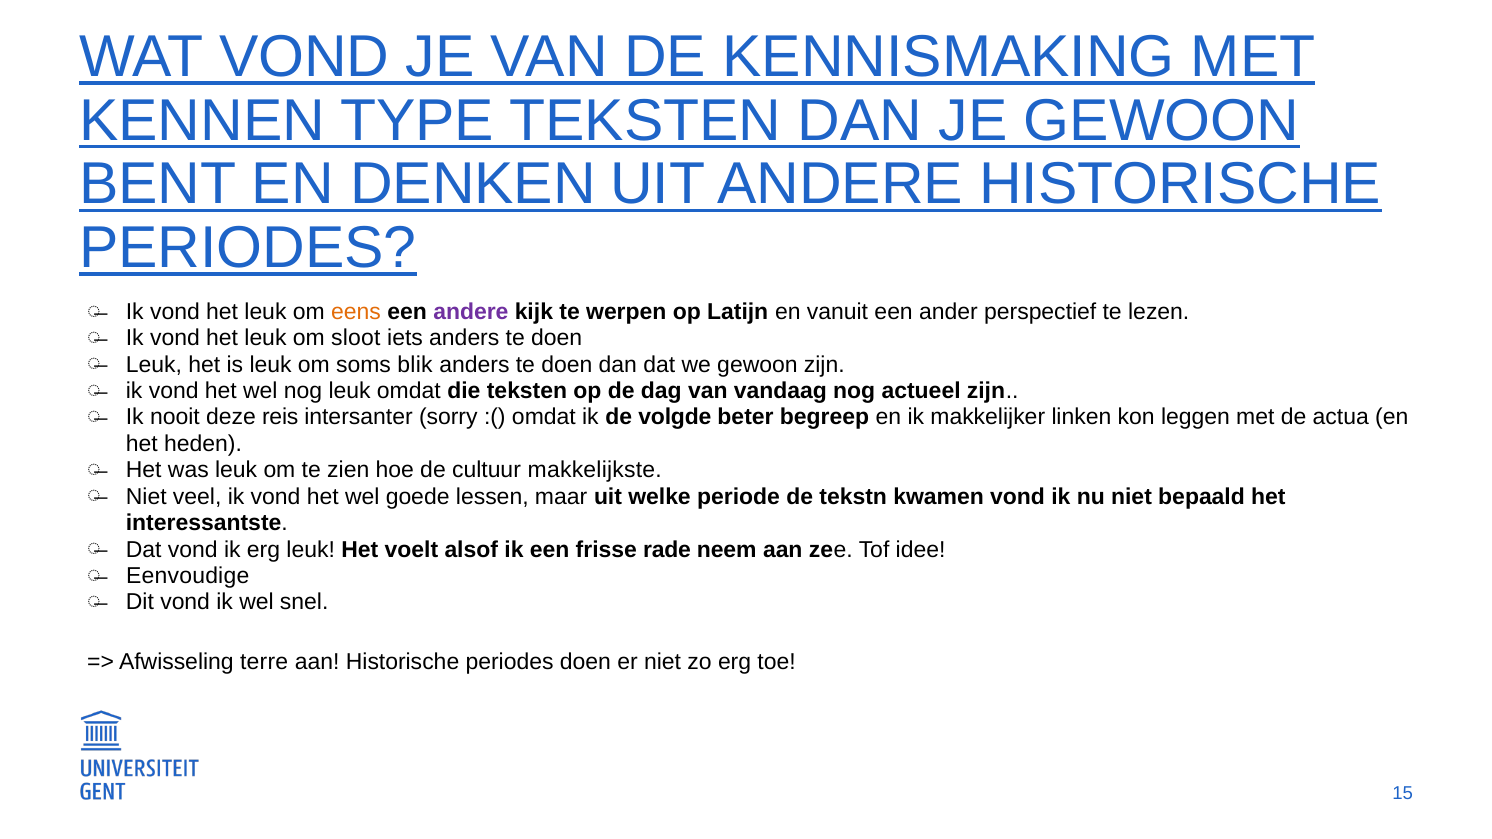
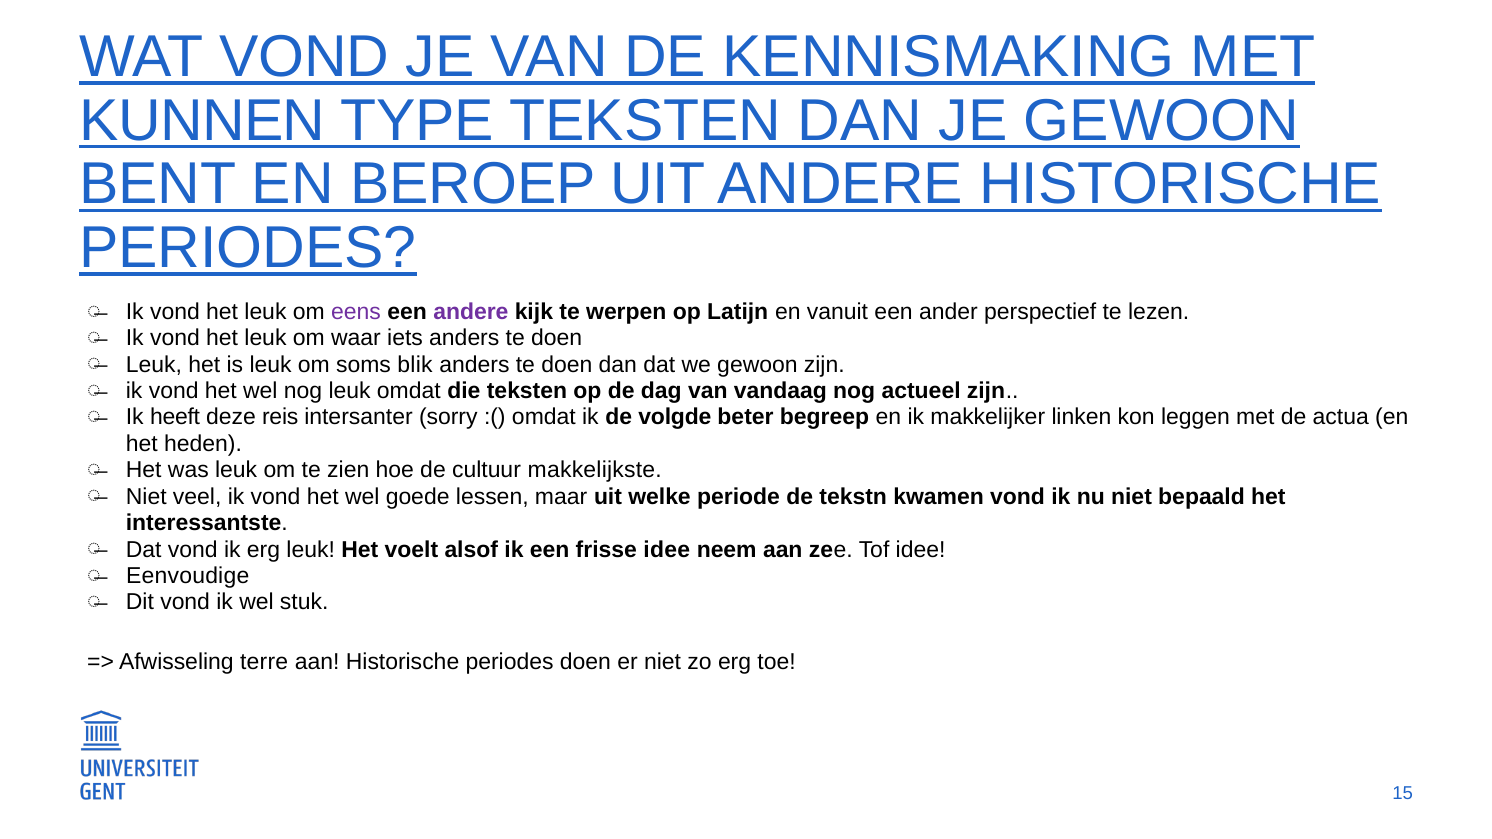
KENNEN: KENNEN -> KUNNEN
DENKEN: DENKEN -> BEROEP
eens colour: orange -> purple
sloot: sloot -> waar
nooit: nooit -> heeft
frisse rade: rade -> idee
snel: snel -> stuk
